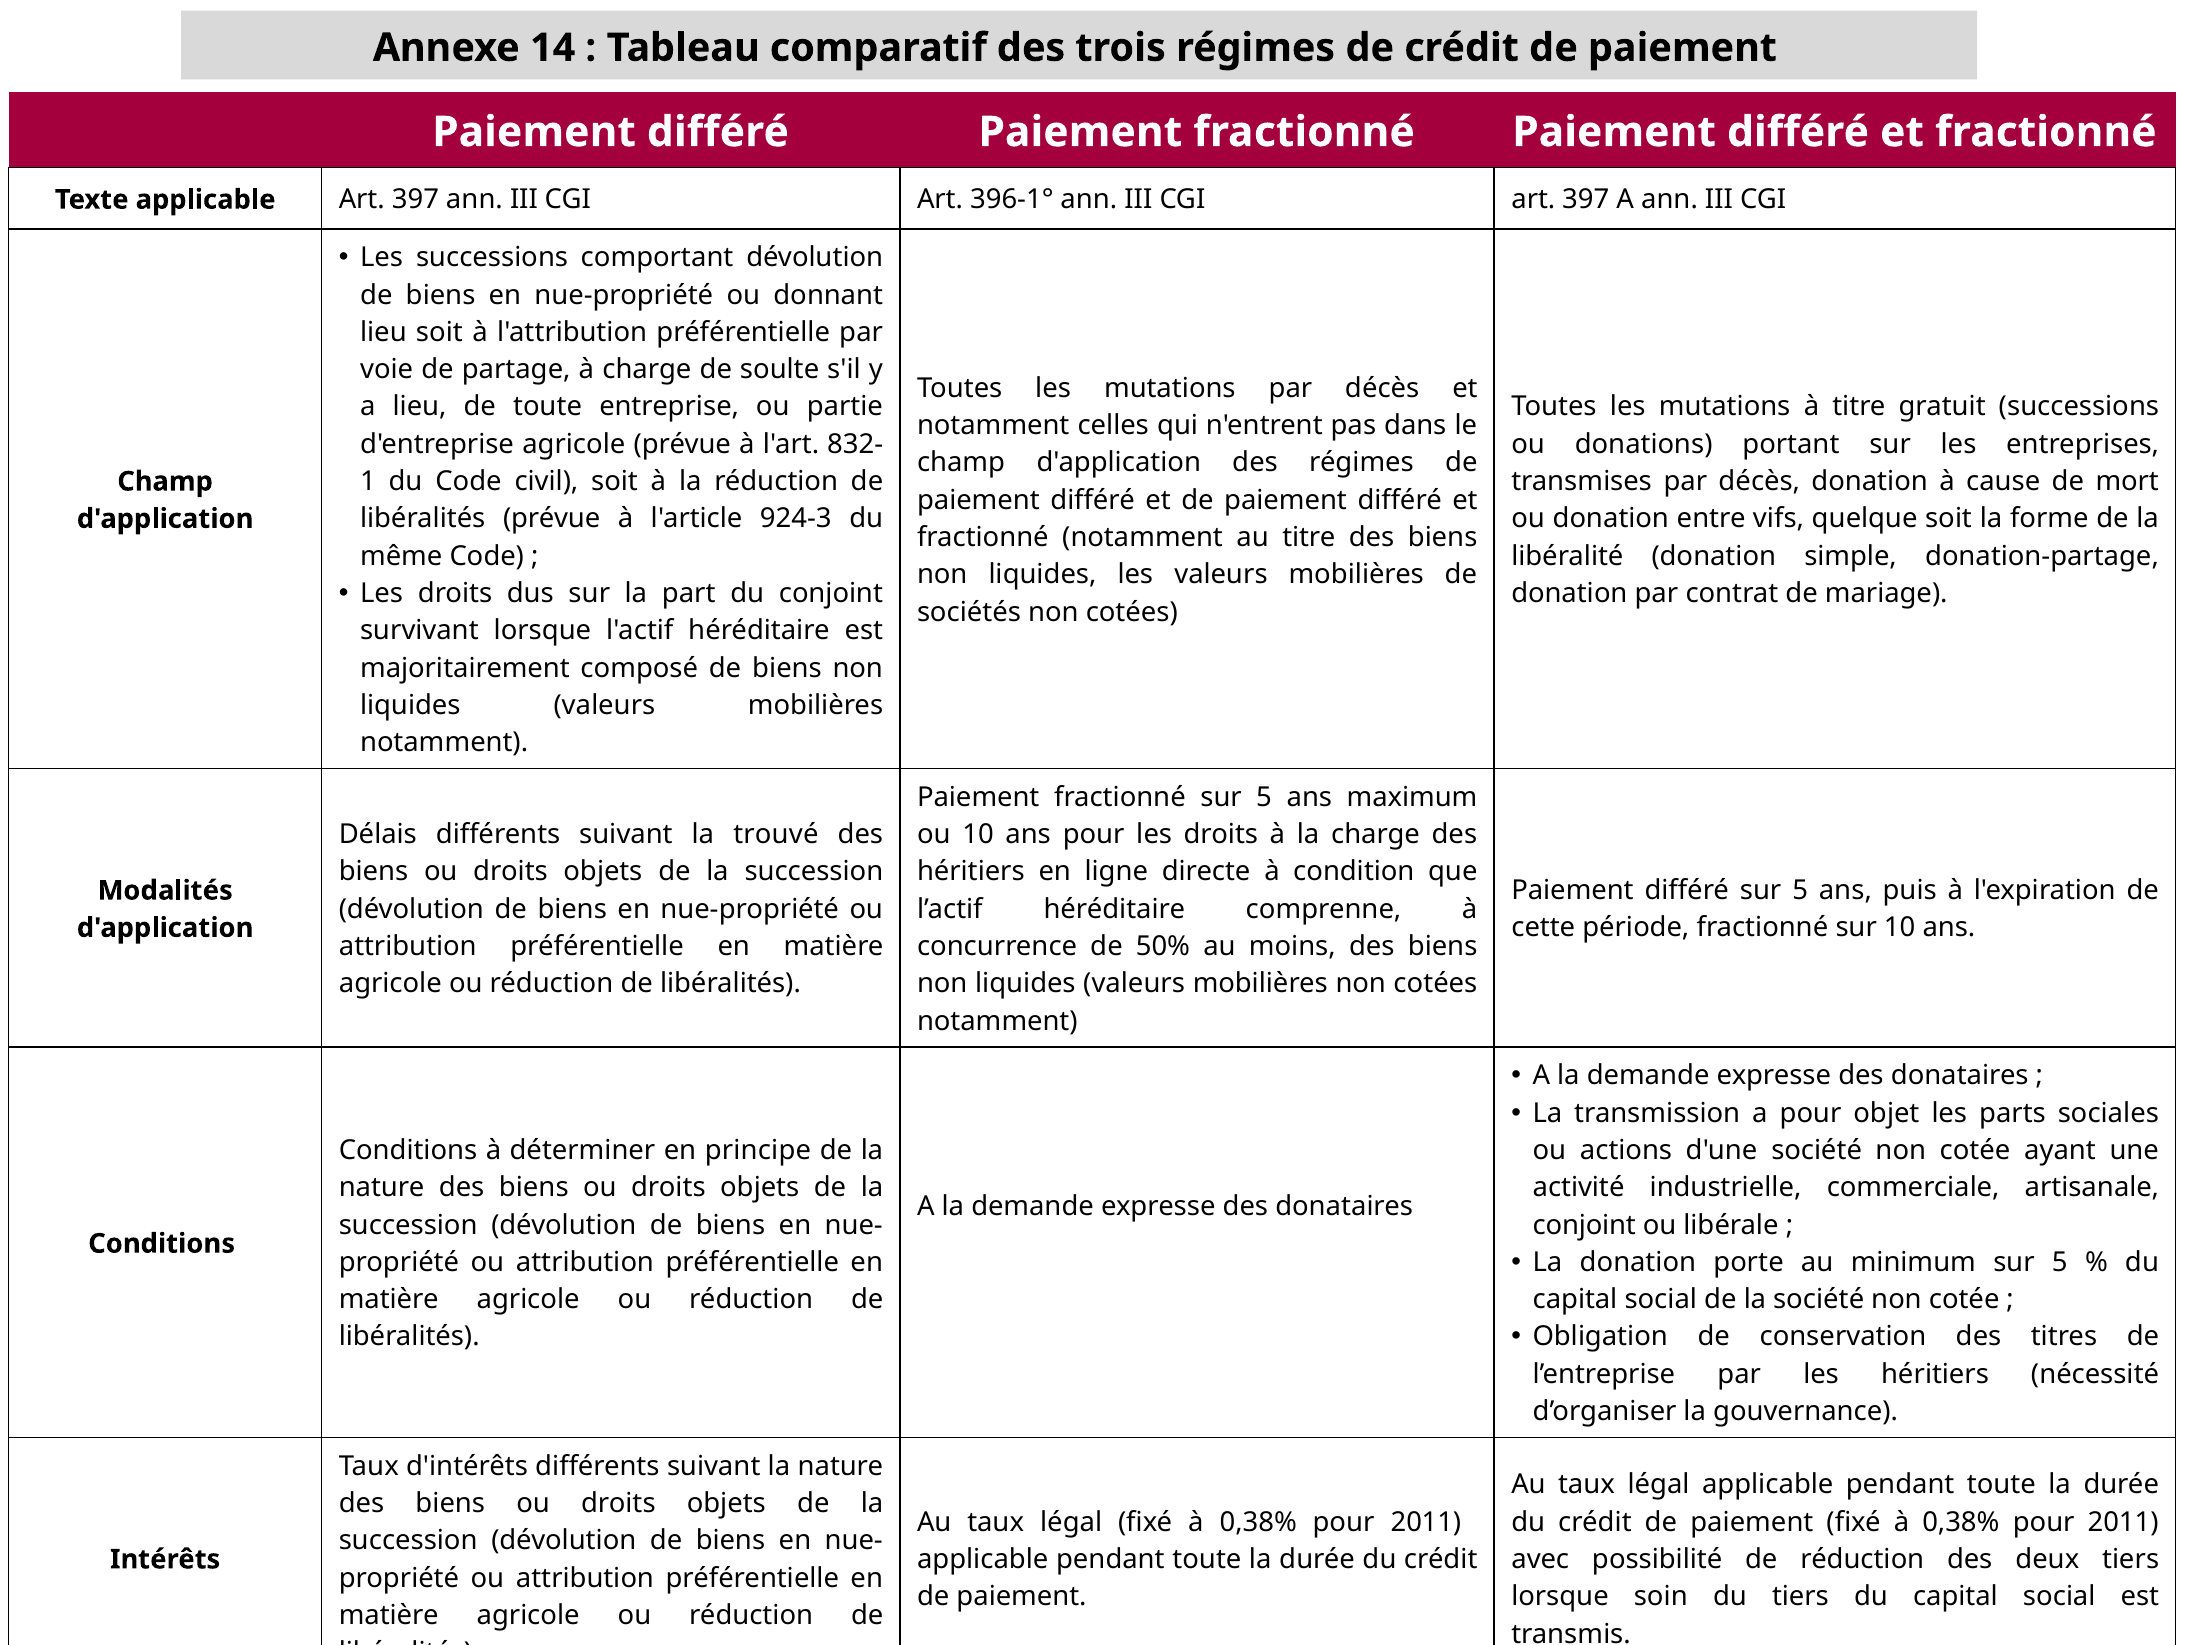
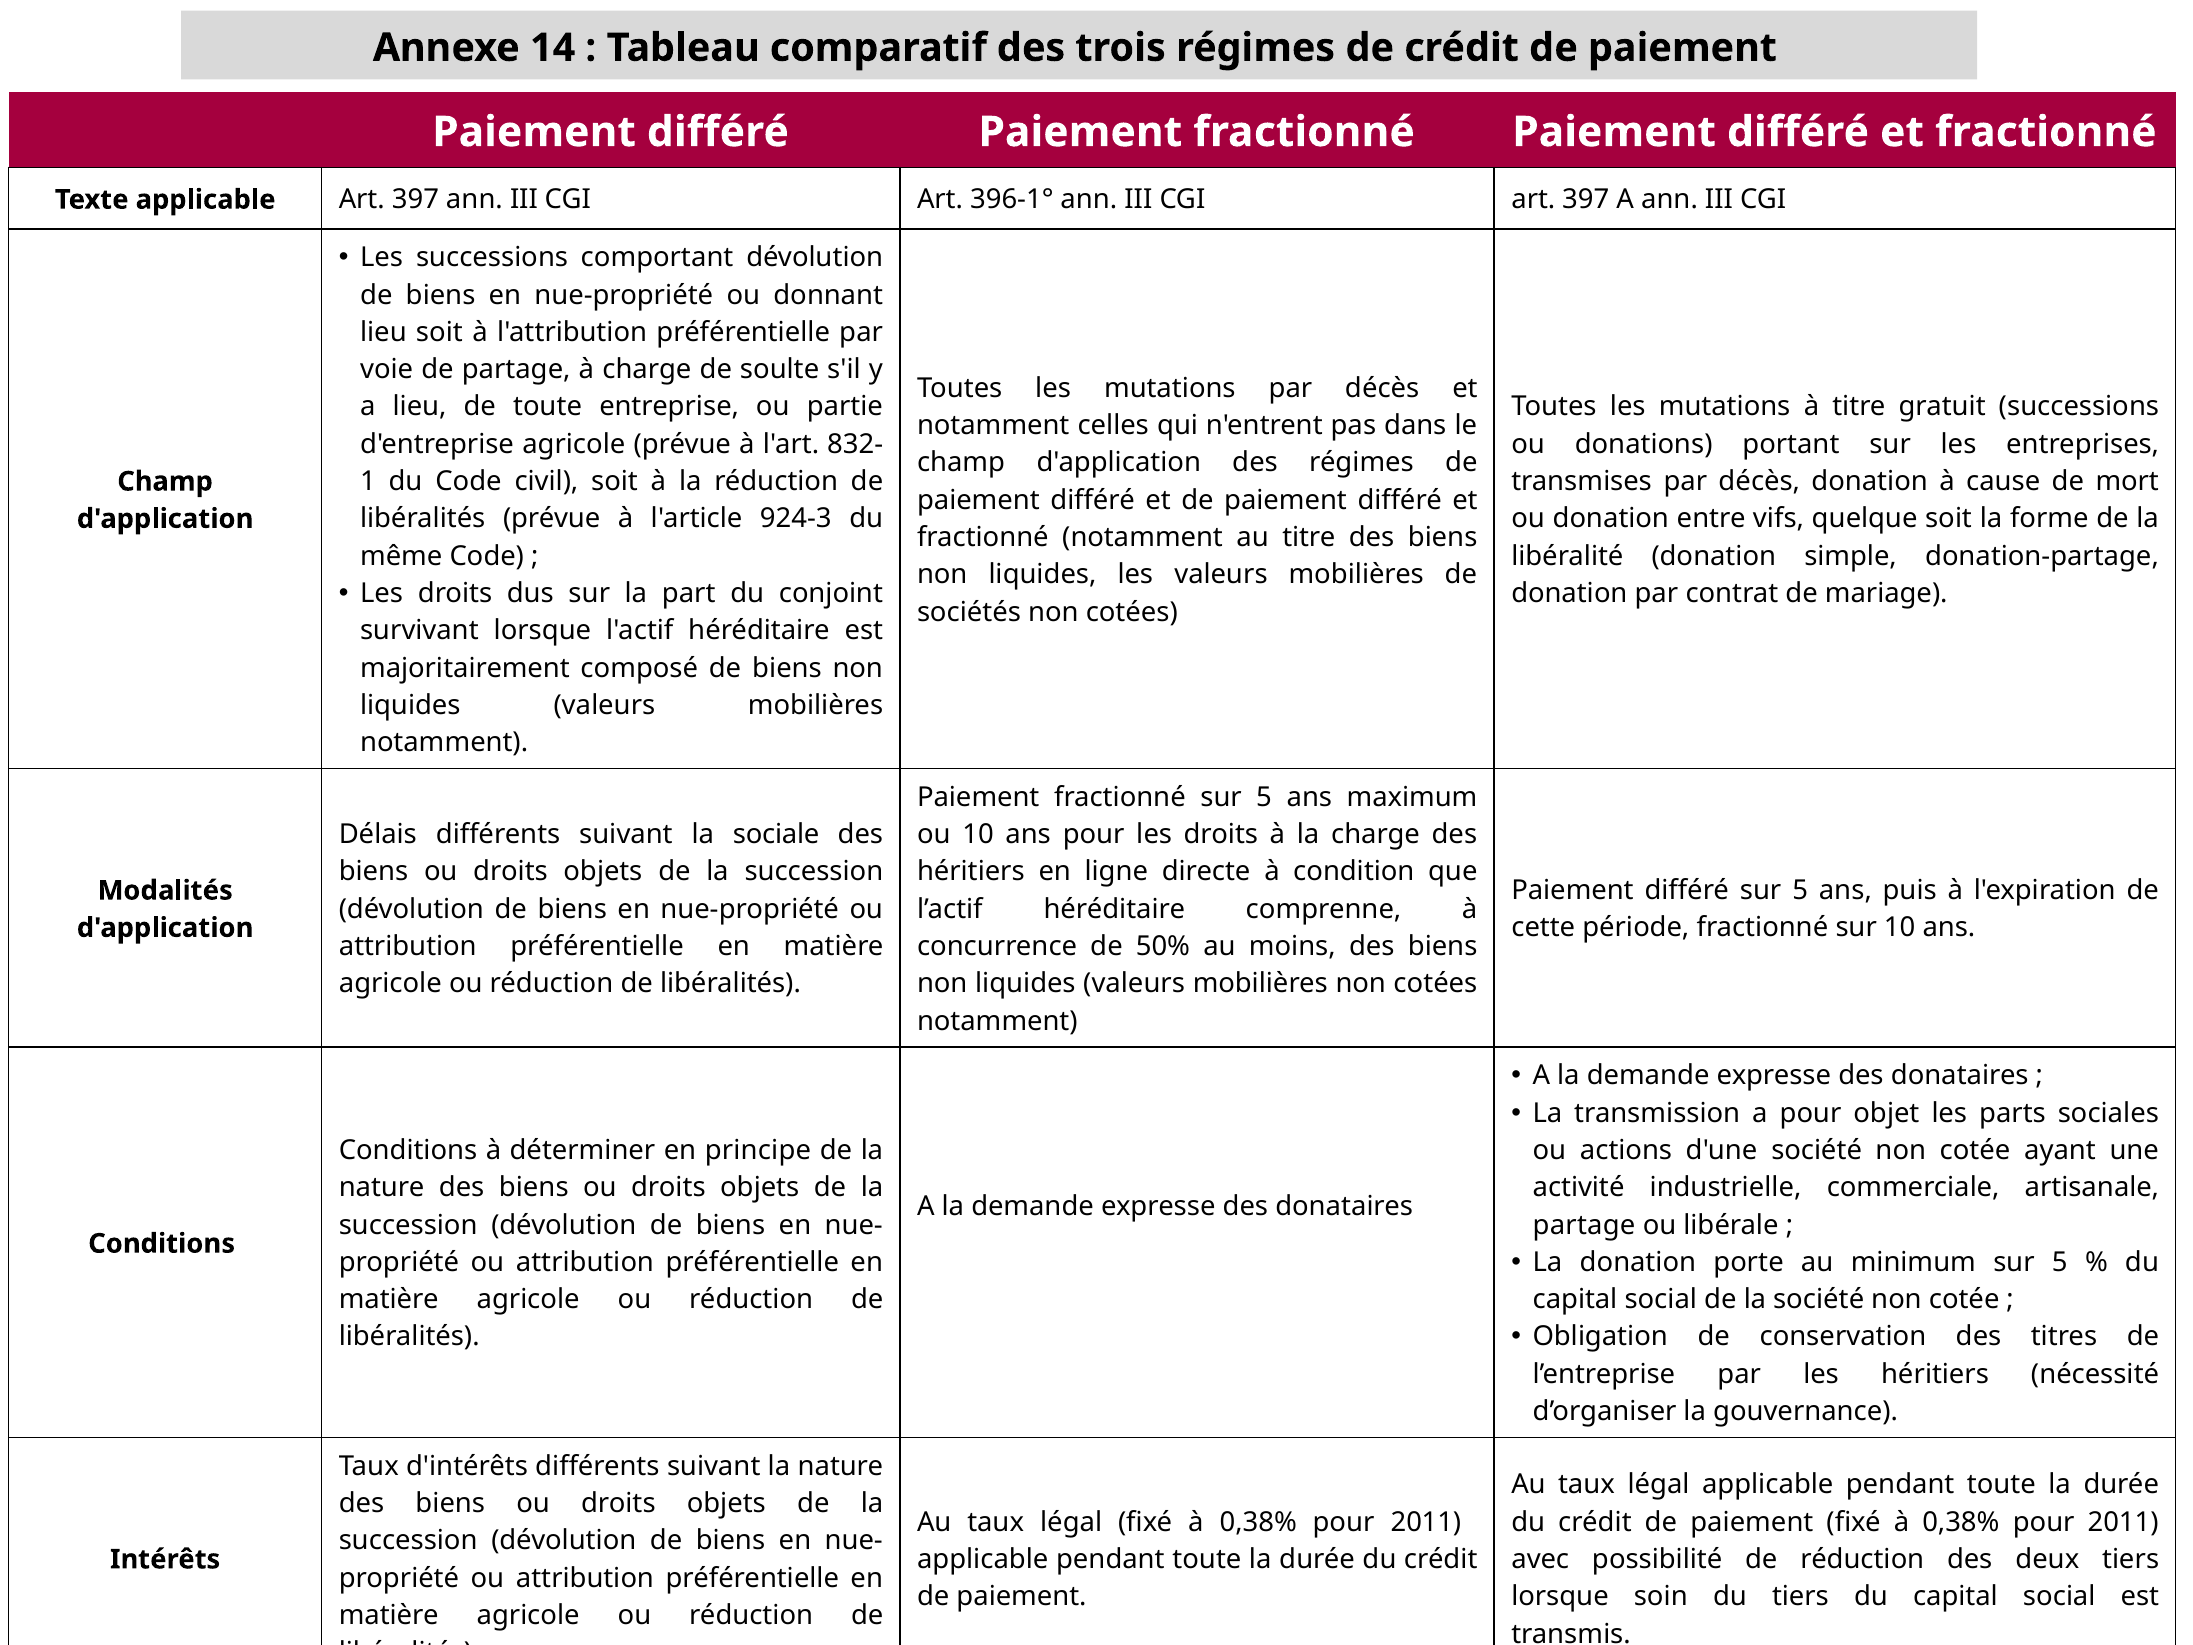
trouvé: trouvé -> sociale
conjoint at (1584, 1225): conjoint -> partage
